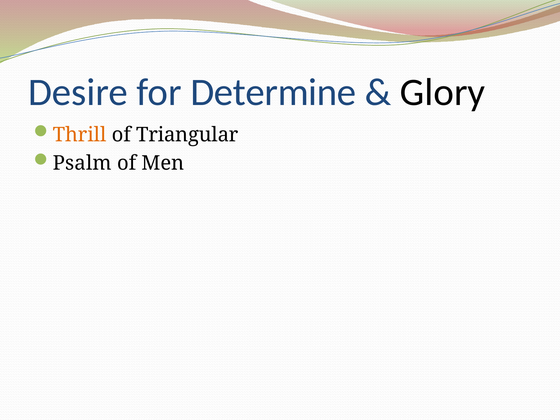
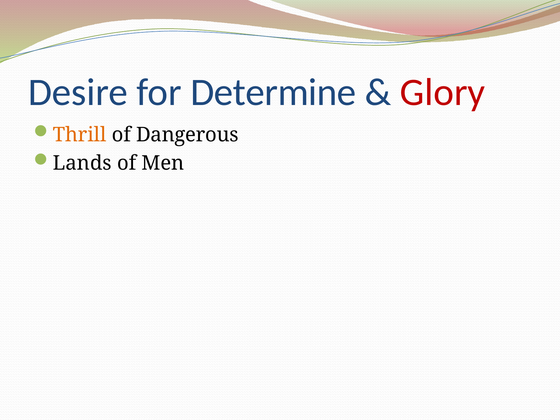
Glory colour: black -> red
Triangular: Triangular -> Dangerous
Psalm: Psalm -> Lands
